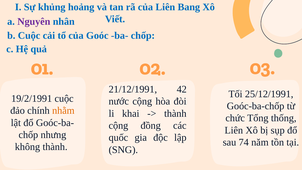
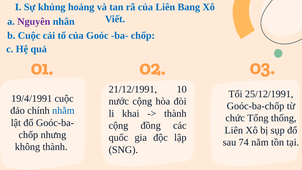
42: 42 -> 10
19/2/1991: 19/2/1991 -> 19/4/1991
nhằm colour: orange -> blue
